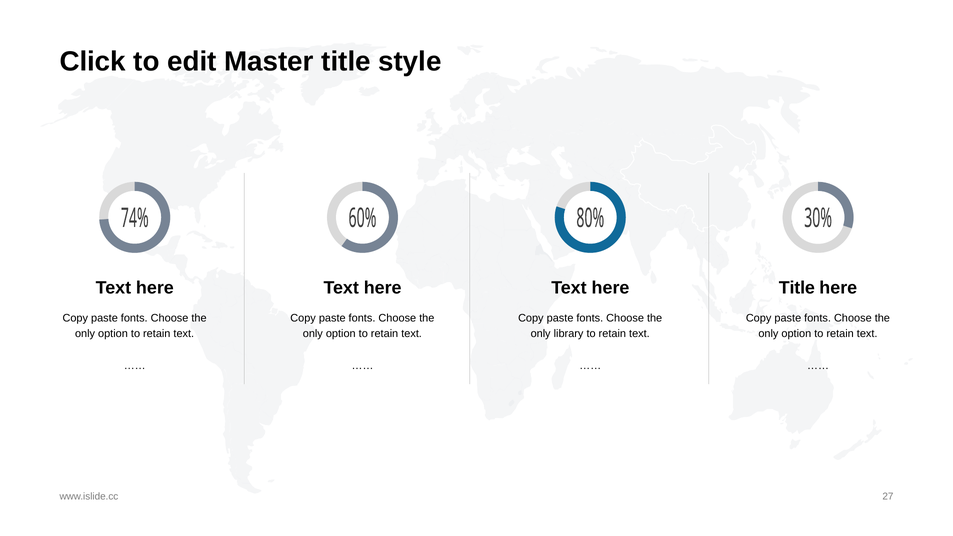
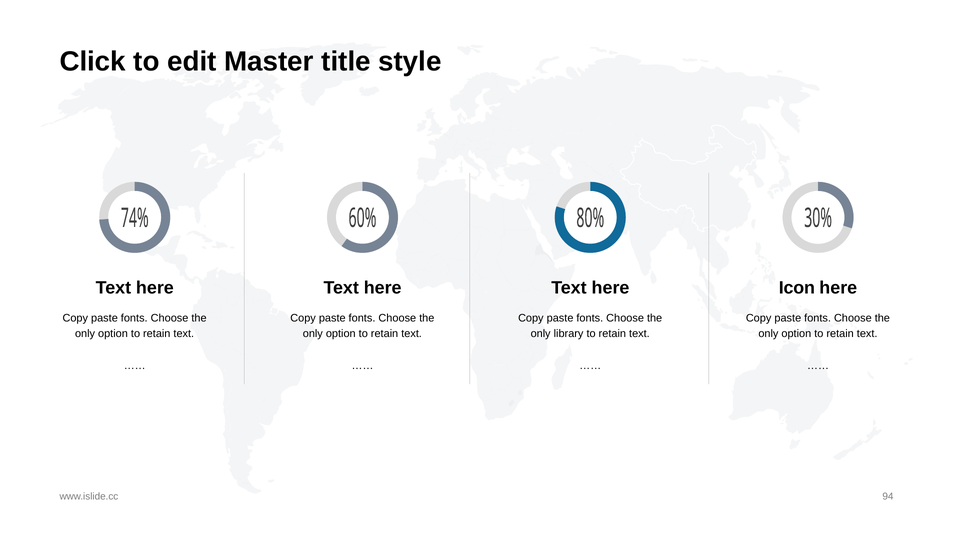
Title at (797, 288): Title -> Icon
27: 27 -> 94
